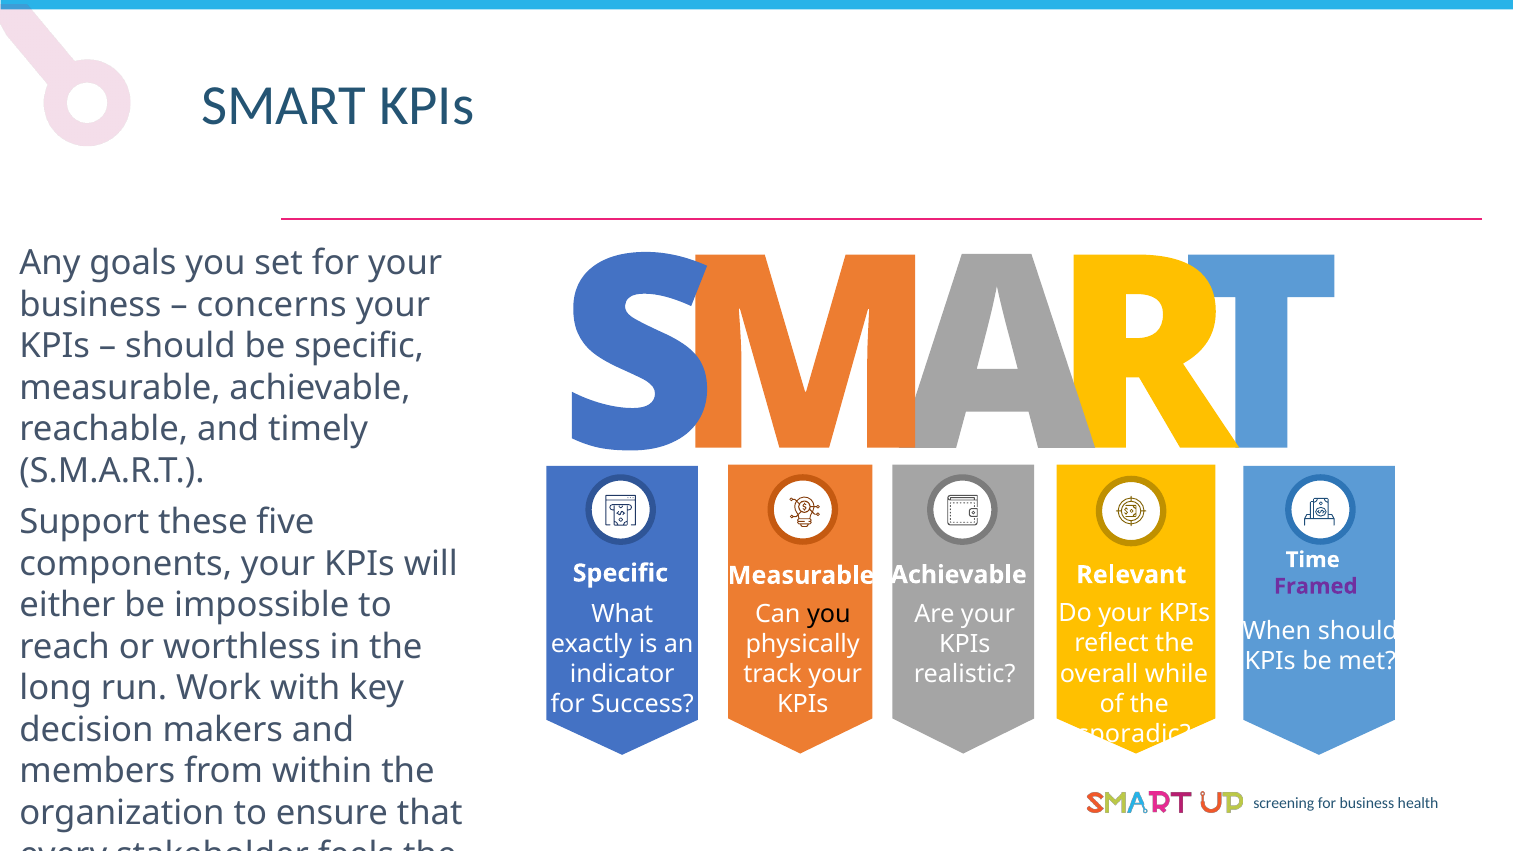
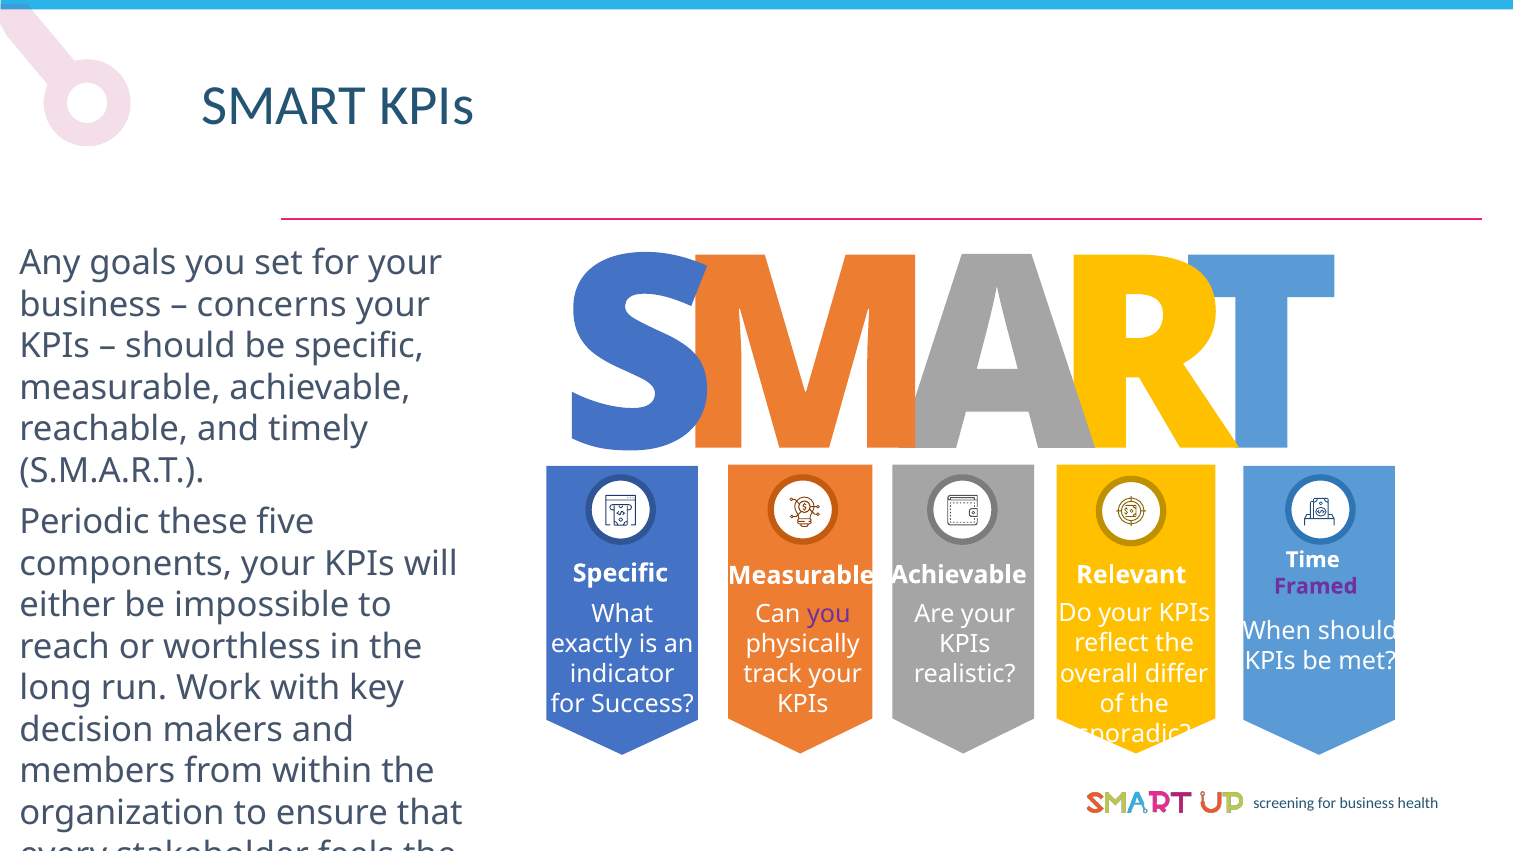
Support: Support -> Periodic
you at (829, 614) colour: black -> purple
while: while -> differ
